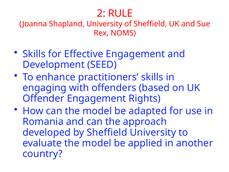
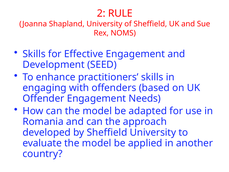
Rights: Rights -> Needs
